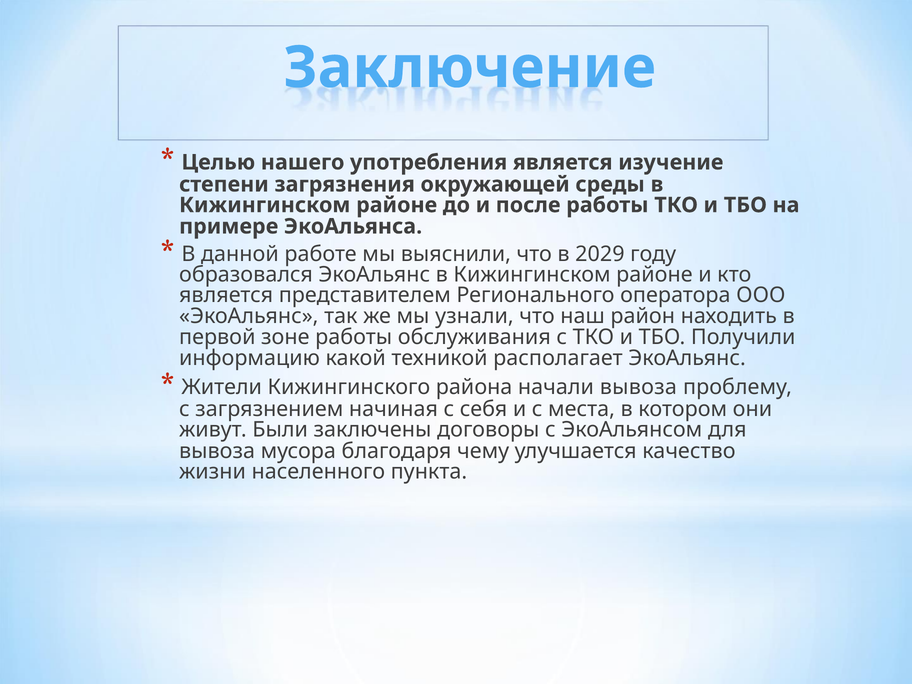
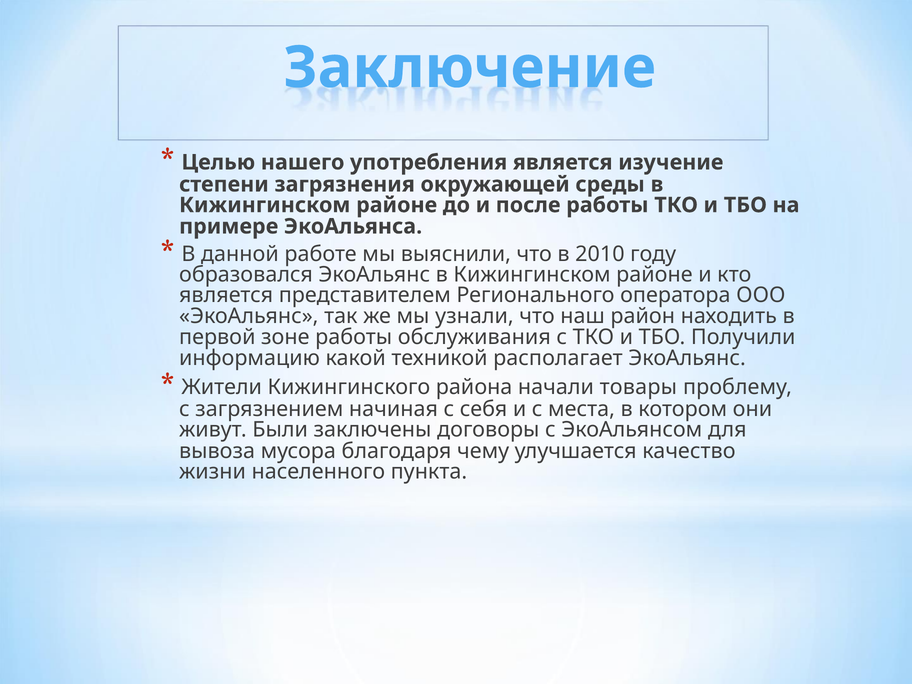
2029: 2029 -> 2010
начали вывоза: вывоза -> товары
